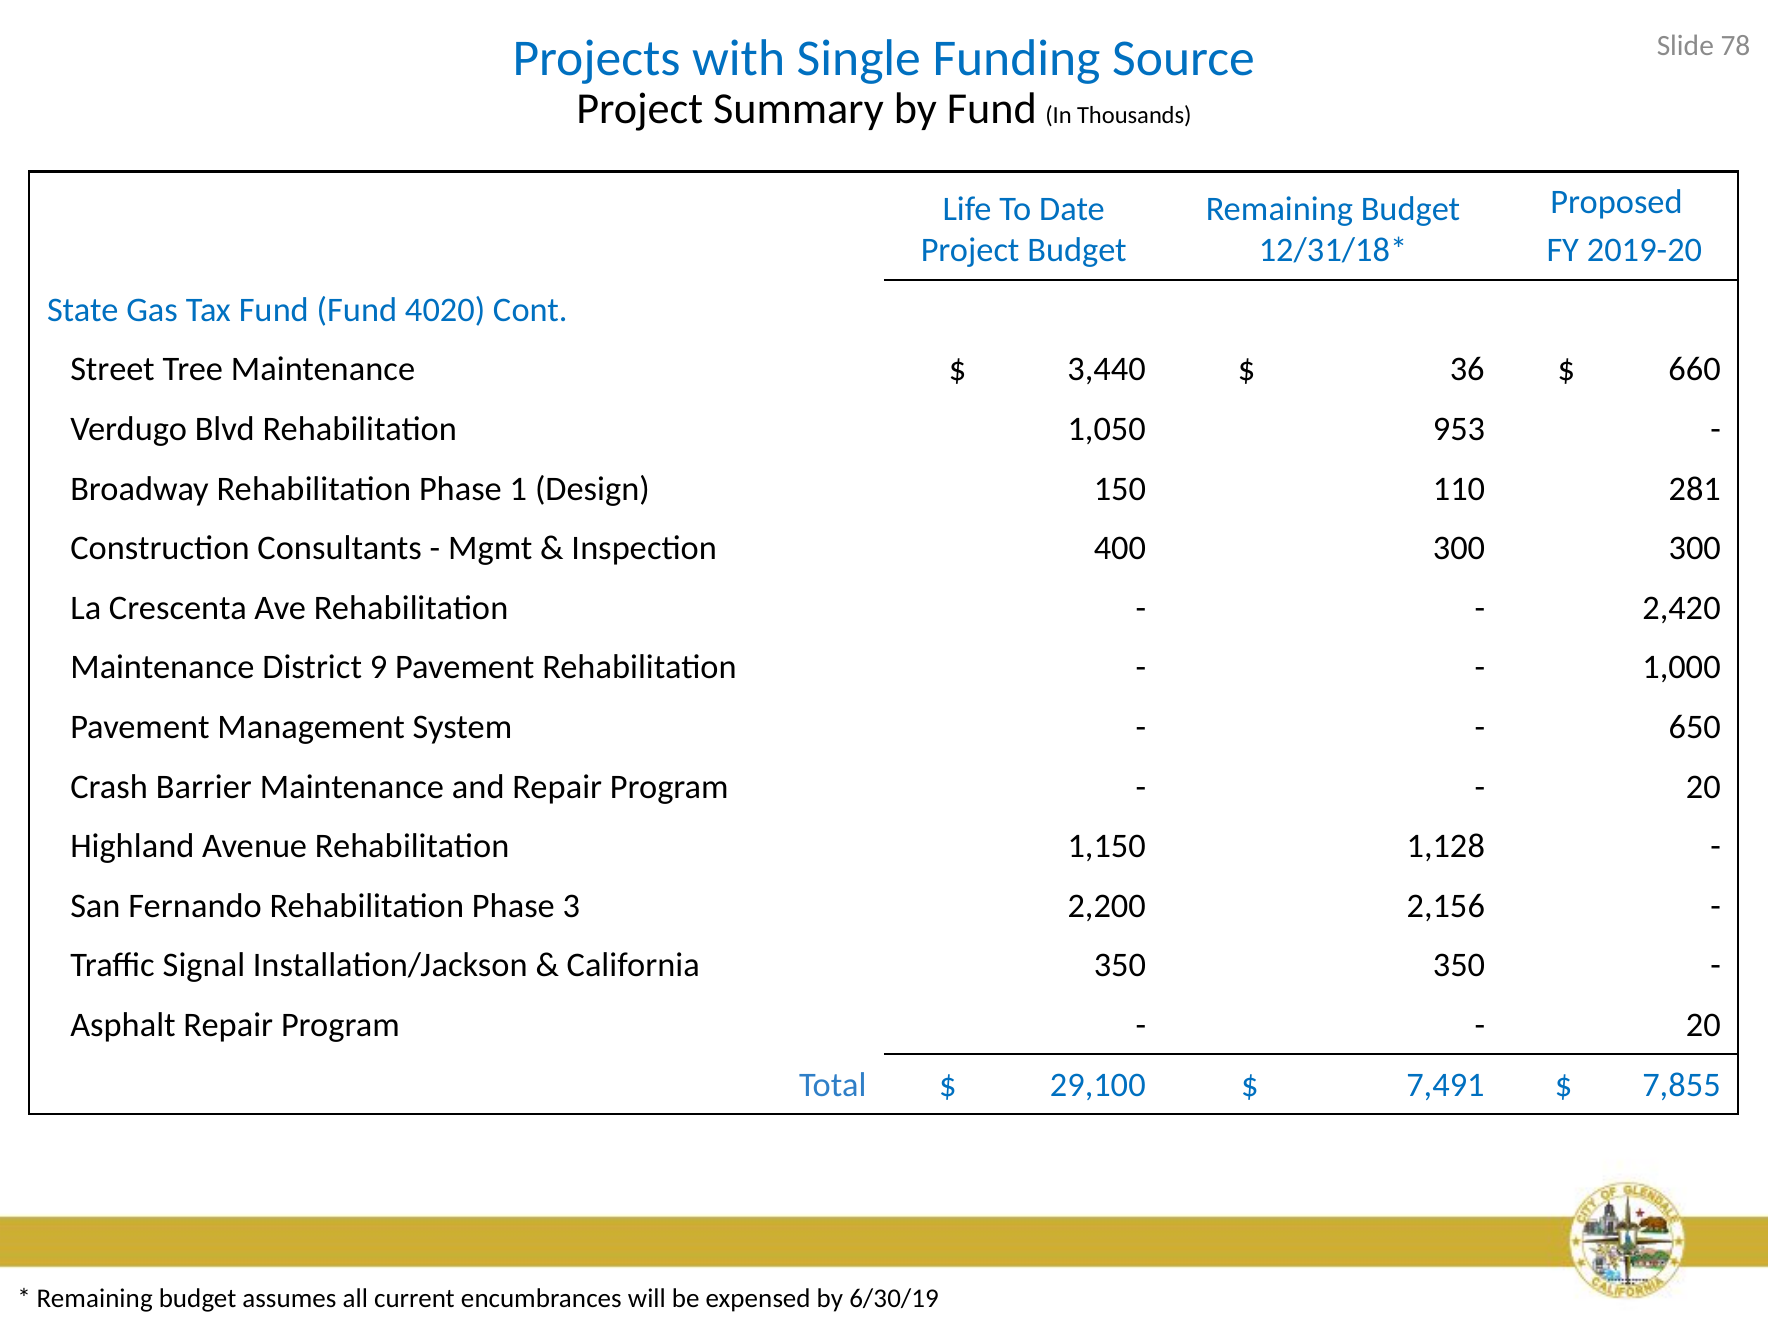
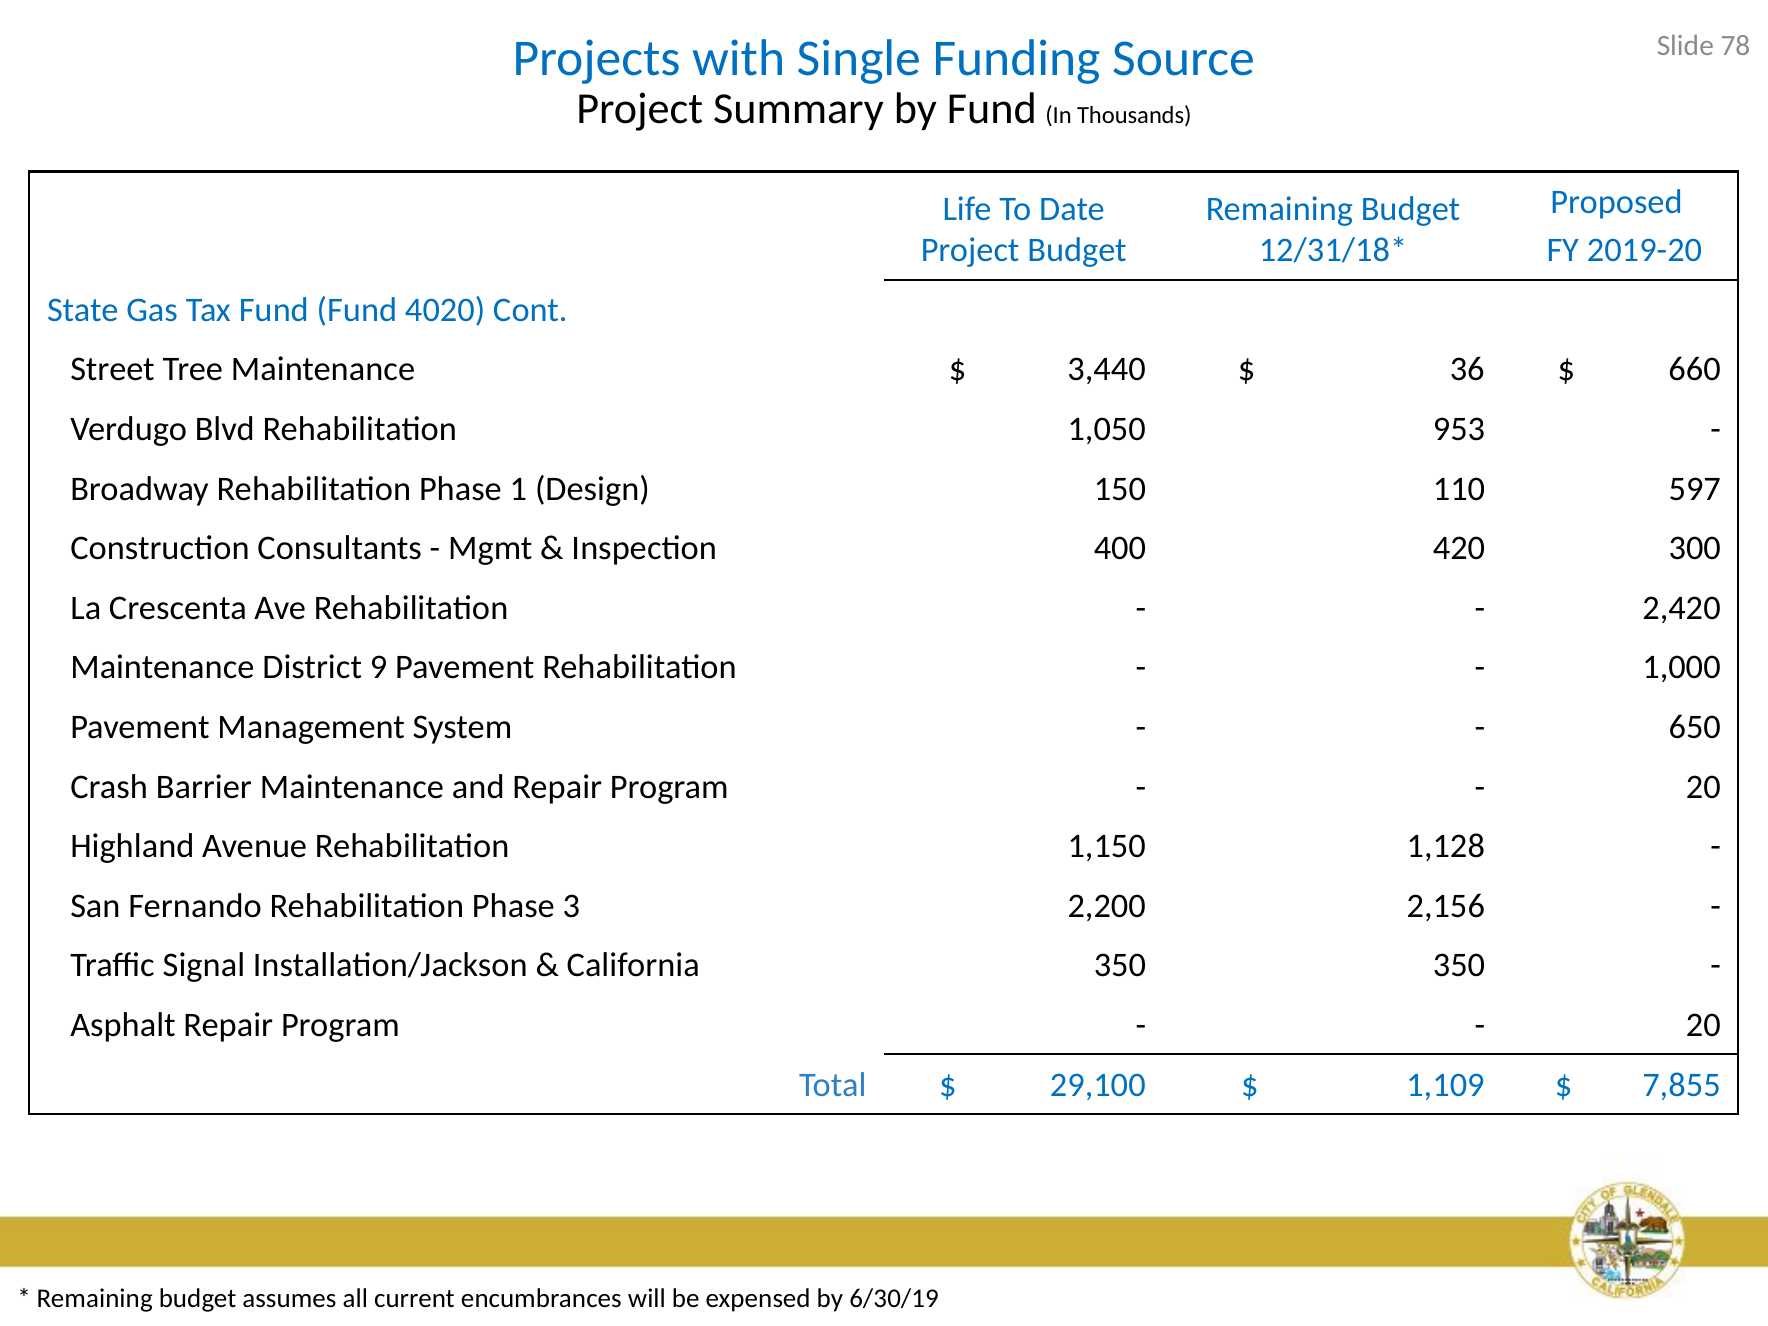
281: 281 -> 597
400 300: 300 -> 420
7,491: 7,491 -> 1,109
